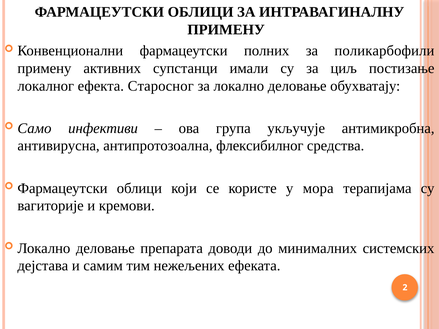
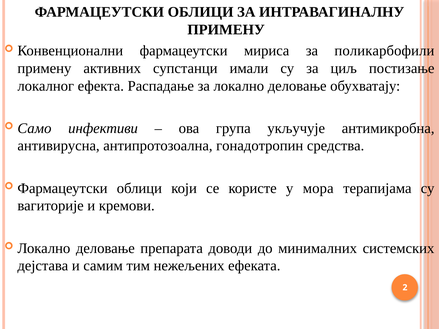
полних: полних -> мириса
Старосног: Старосног -> Распадање
флексибилног: флексибилног -> гонадотропин
